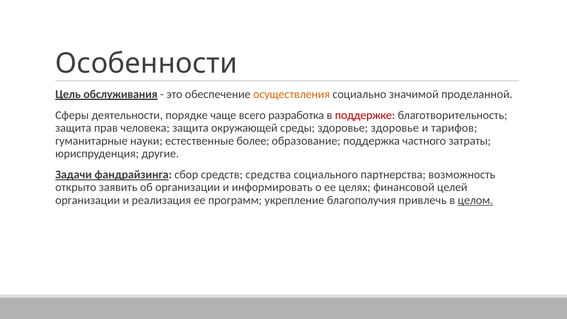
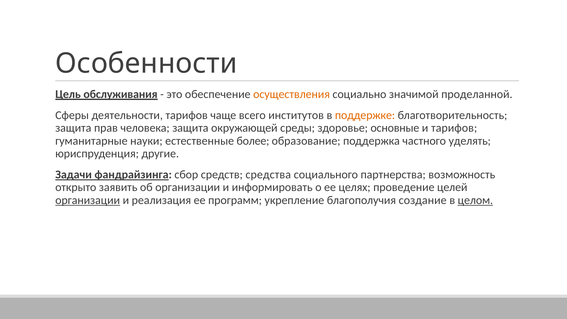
деятельности порядке: порядке -> тарифов
разработка: разработка -> институтов
поддержке colour: red -> orange
здоровье здоровье: здоровье -> основные
затраты: затраты -> уделять
финансовой: финансовой -> проведение
организации at (88, 200) underline: none -> present
привлечь: привлечь -> создание
